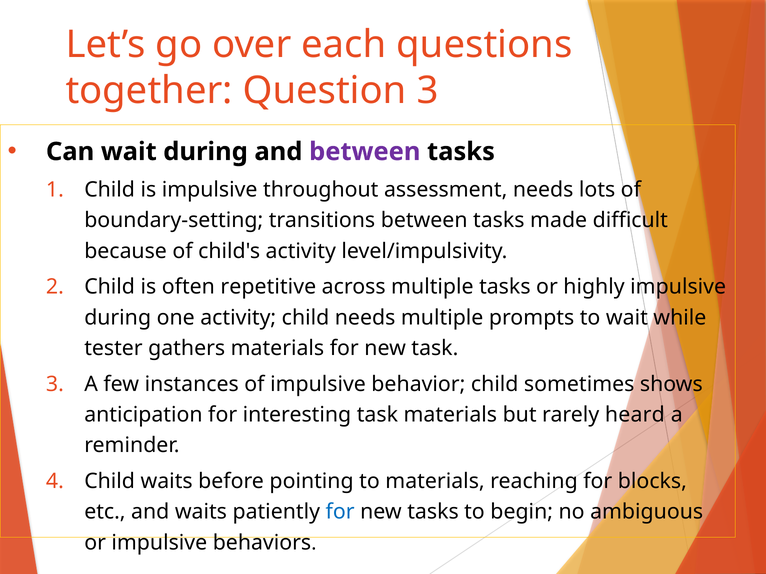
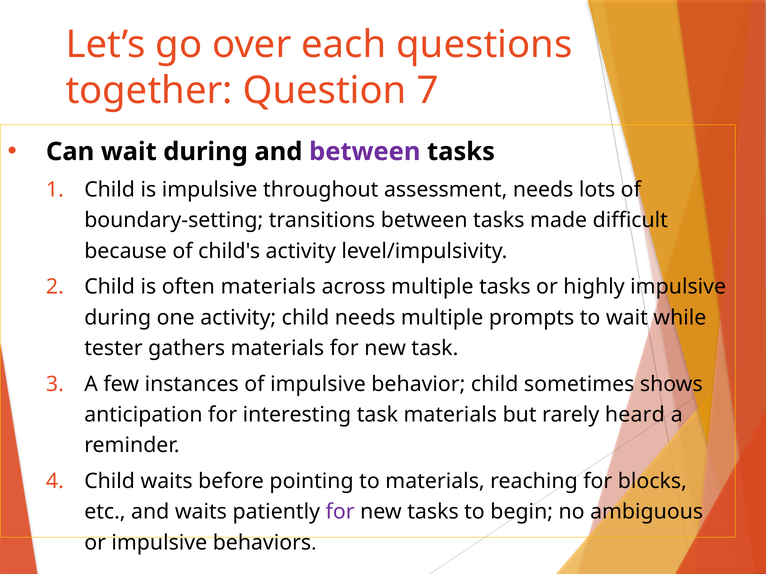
Question 3: 3 -> 7
often repetitive: repetitive -> materials
for at (340, 512) colour: blue -> purple
